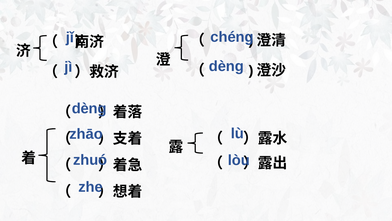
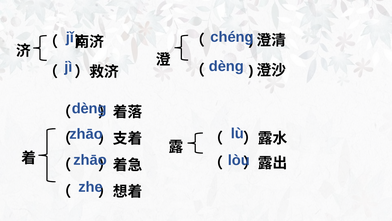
zhuó at (90, 160): zhuó -> zhāo
